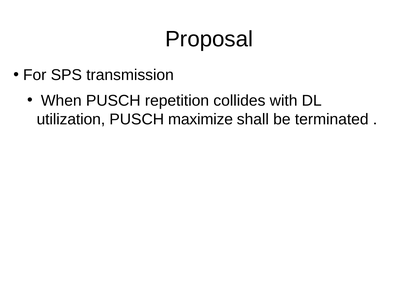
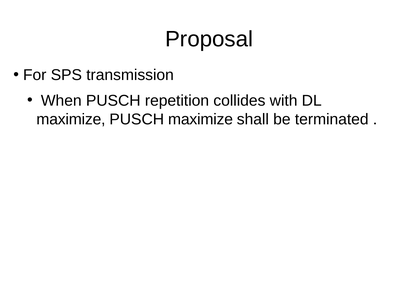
utilization at (71, 120): utilization -> maximize
